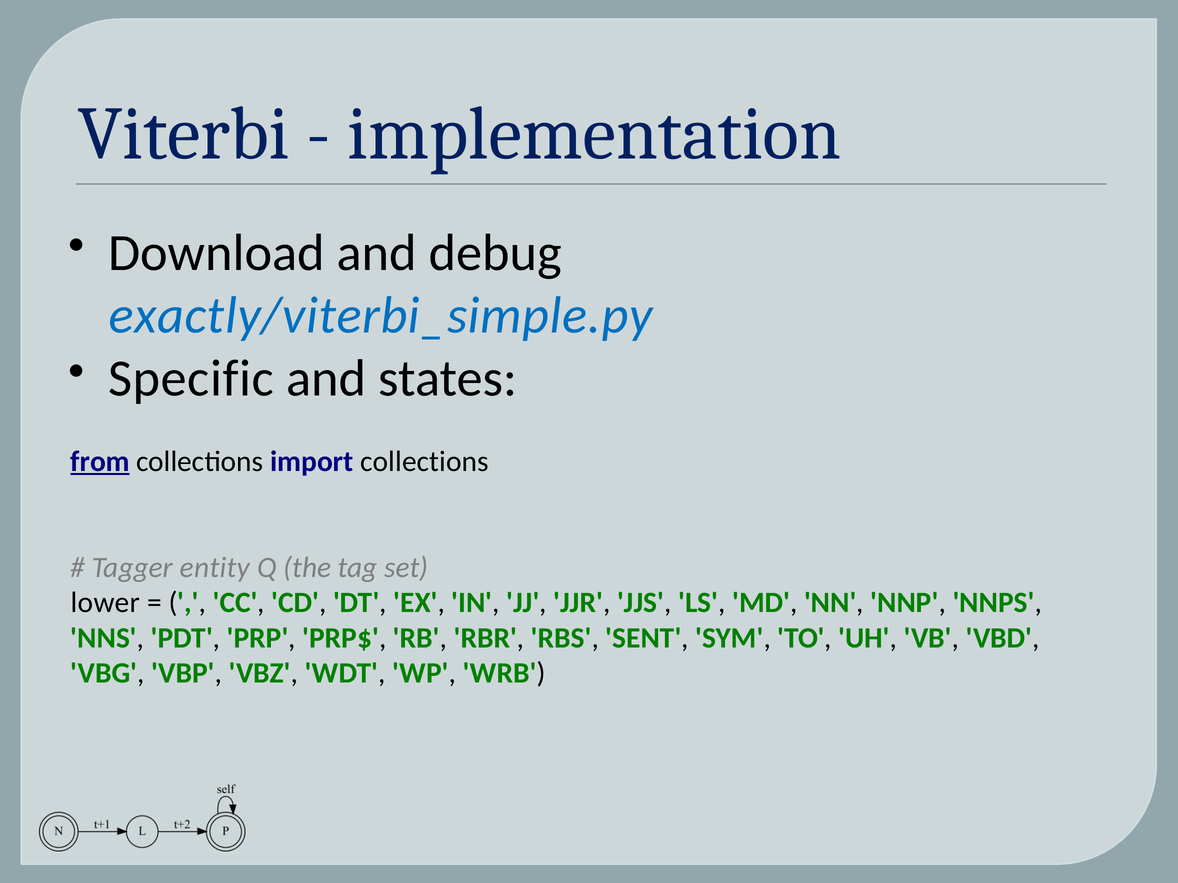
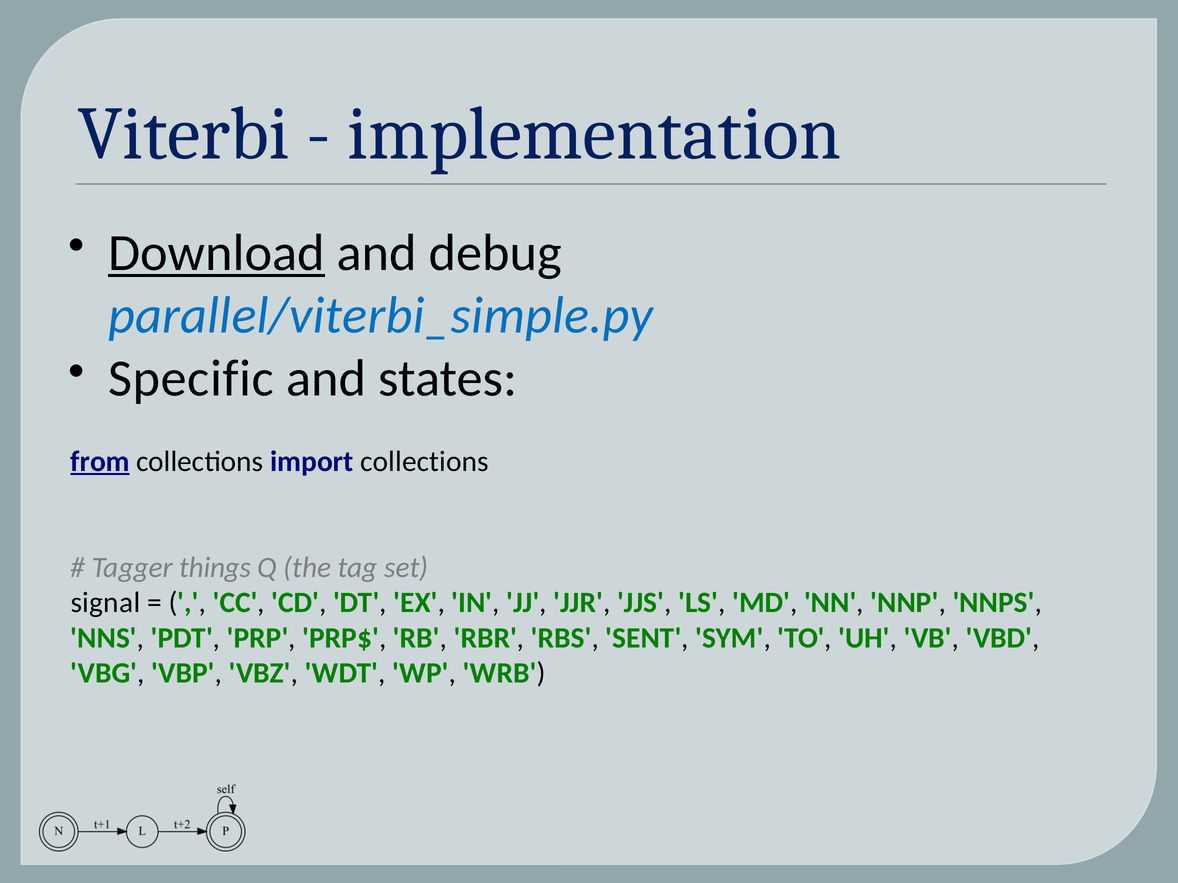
Download underline: none -> present
exactly/viterbi_simple.py: exactly/viterbi_simple.py -> parallel/viterbi_simple.py
entity: entity -> things
lower: lower -> signal
